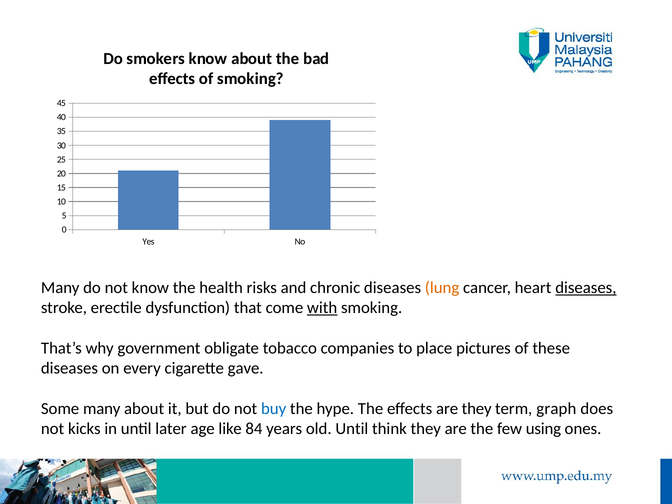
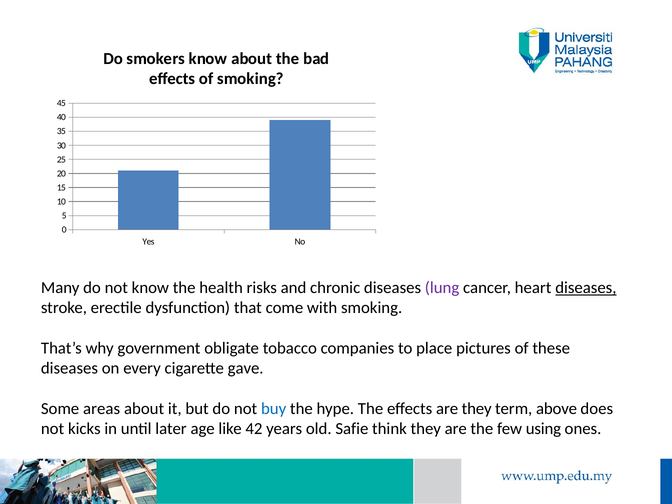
lung colour: orange -> purple
with underline: present -> none
Some many: many -> areas
graph: graph -> above
84: 84 -> 42
old Until: Until -> Safie
